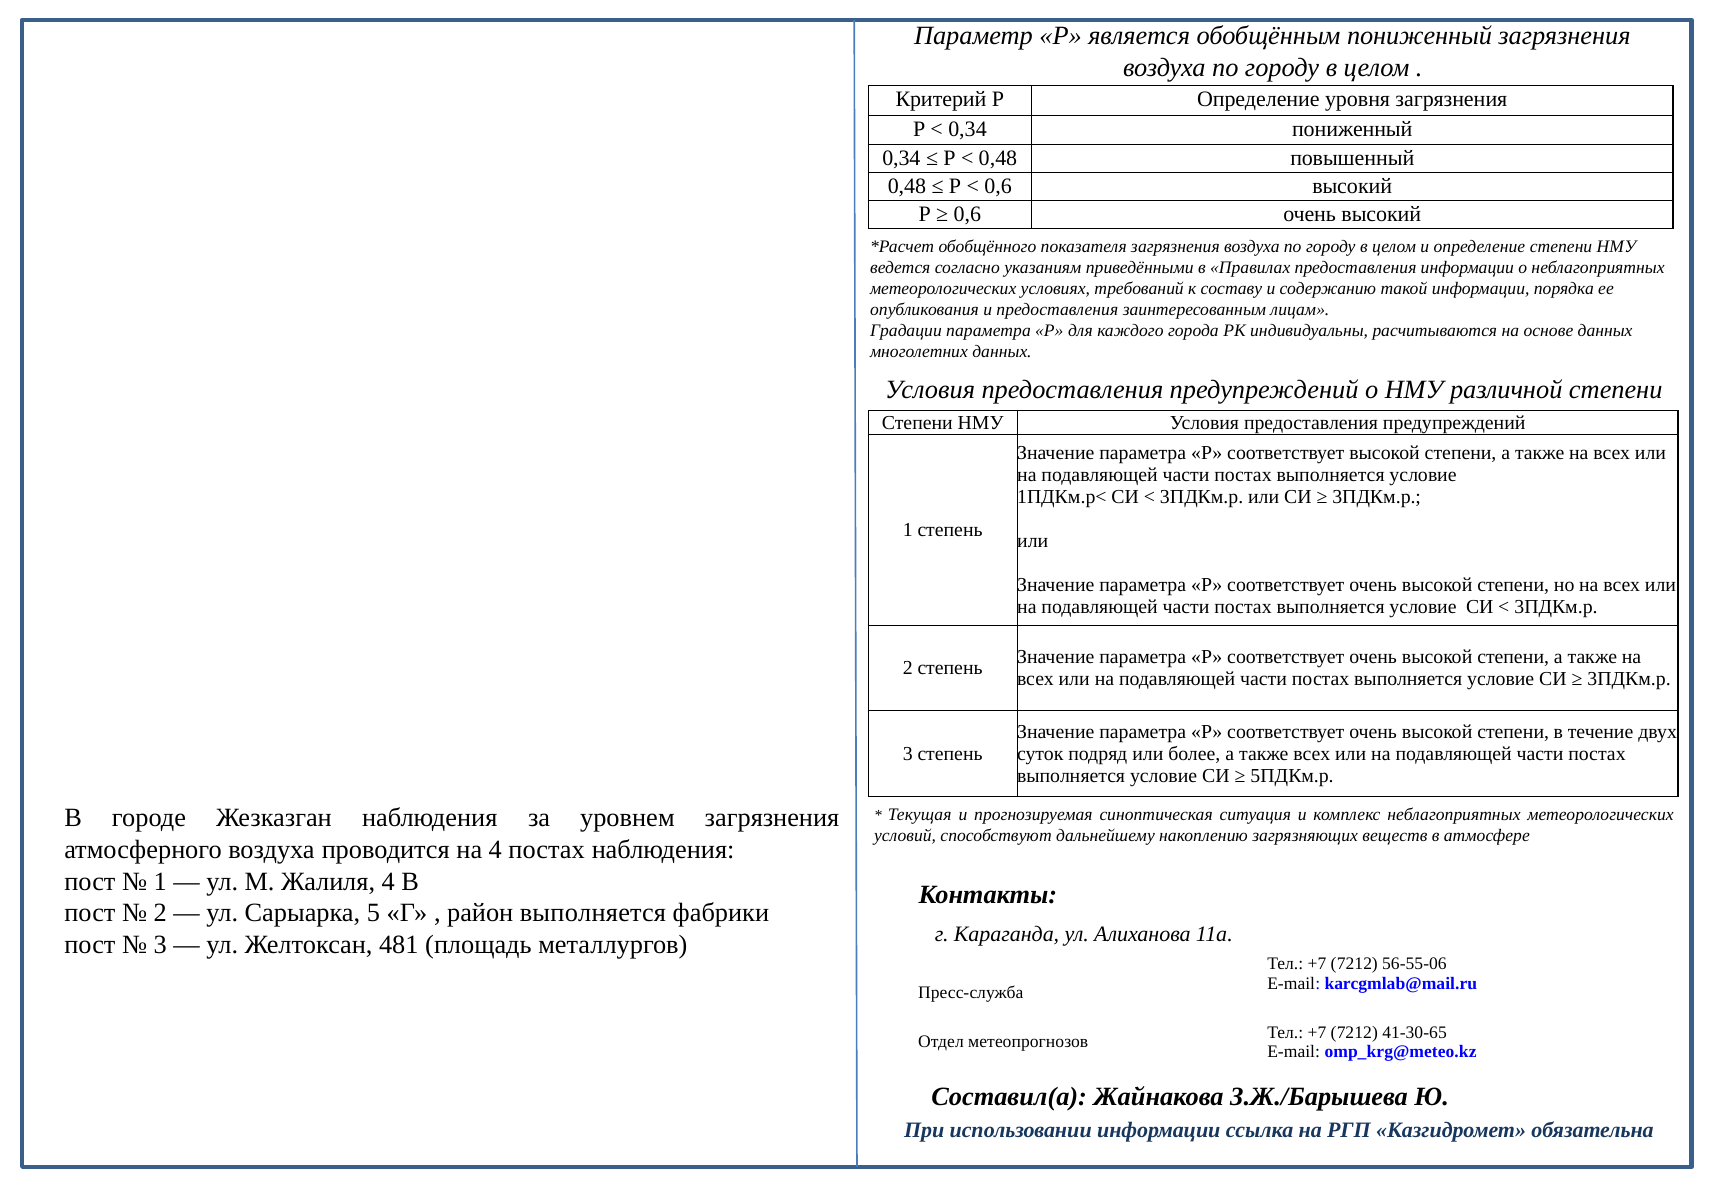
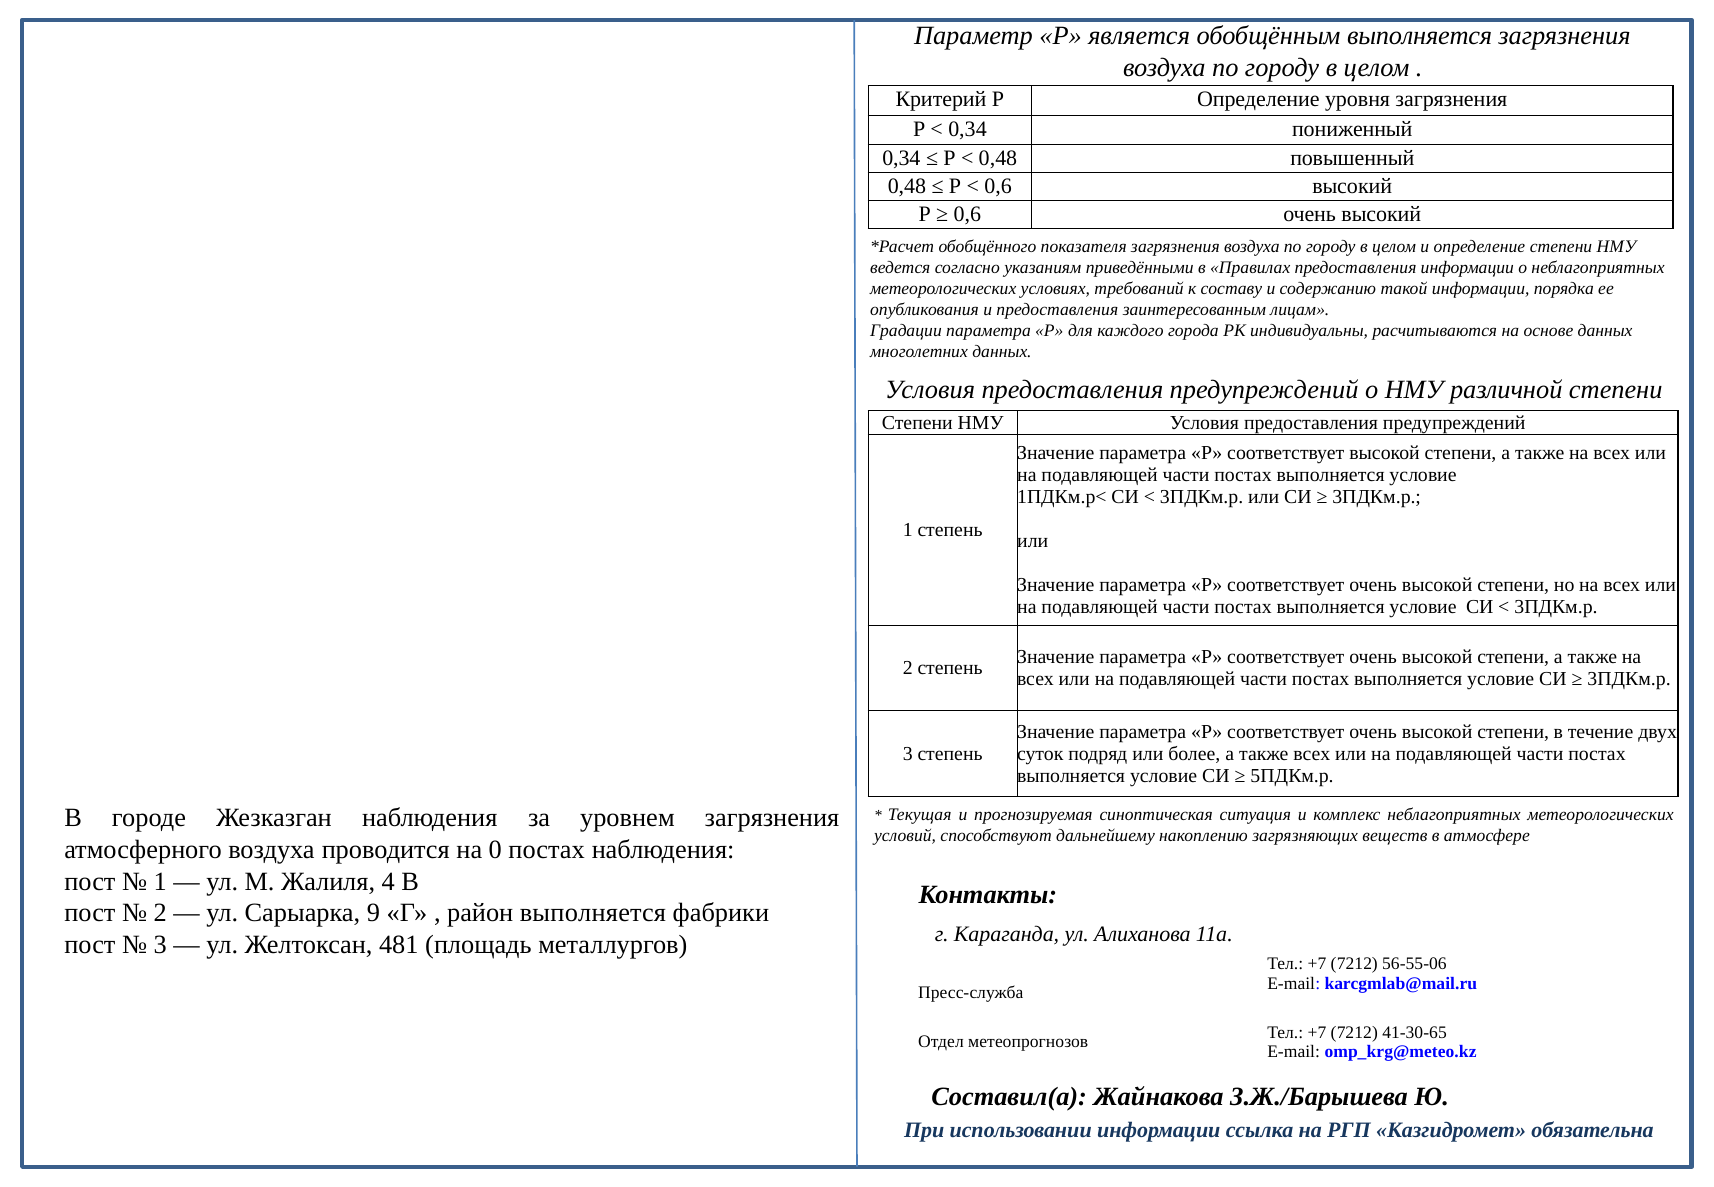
обобщённым пониженный: пониженный -> выполняется
на 4: 4 -> 0
5: 5 -> 9
